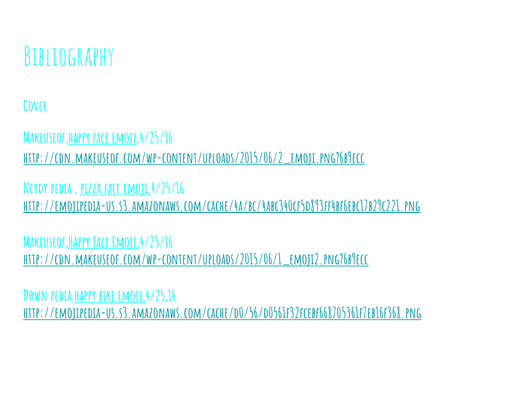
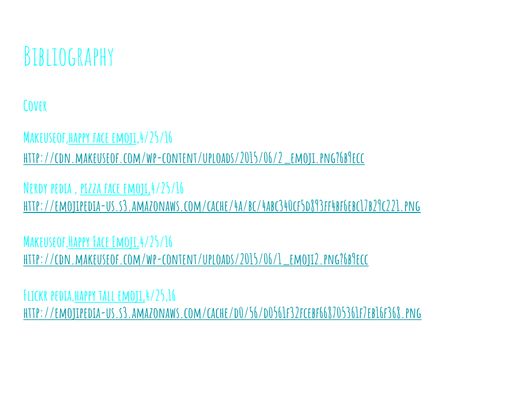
Down: Down -> Flickr
bike: bike -> tall
